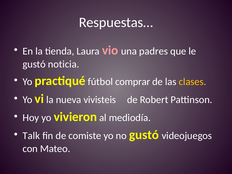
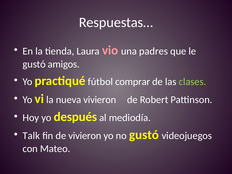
noticia: noticia -> amigos
clases colour: yellow -> light green
nueva vivisteis: vivisteis -> vivieron
vivieron: vivieron -> después
de comiste: comiste -> vivieron
